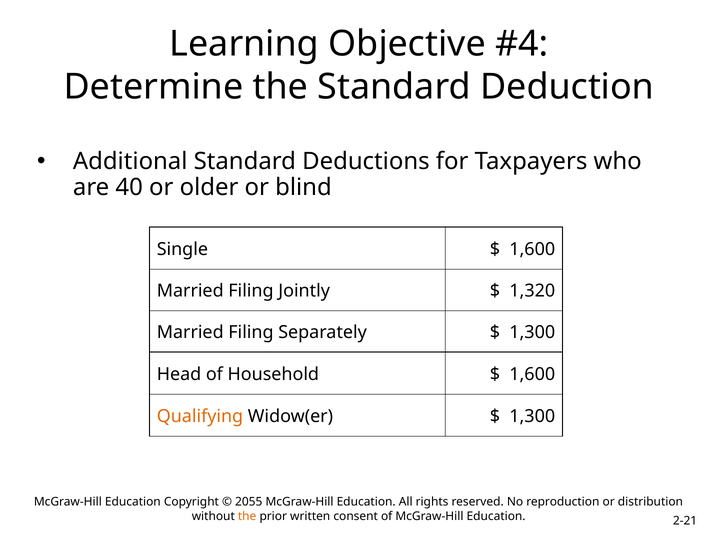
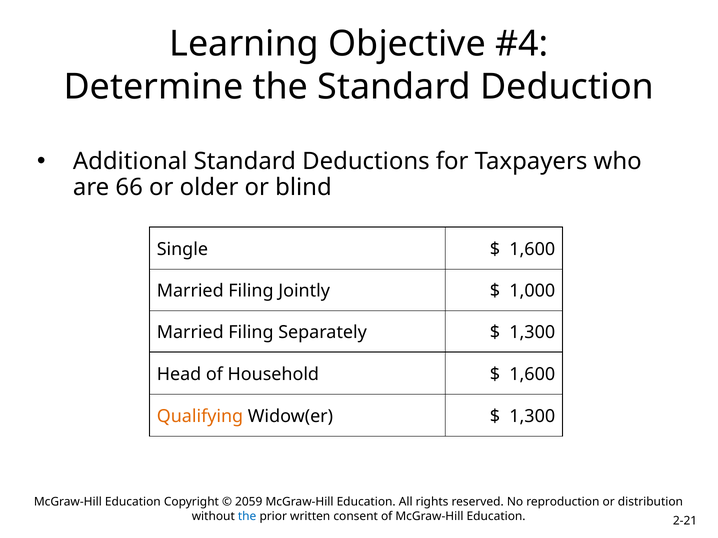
40: 40 -> 66
1,320: 1,320 -> 1,000
2055: 2055 -> 2059
the at (247, 517) colour: orange -> blue
